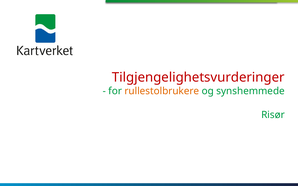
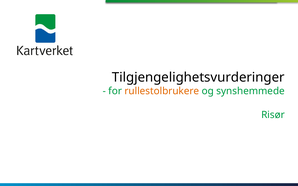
Tilgjengelighetsvurderinger colour: red -> black
